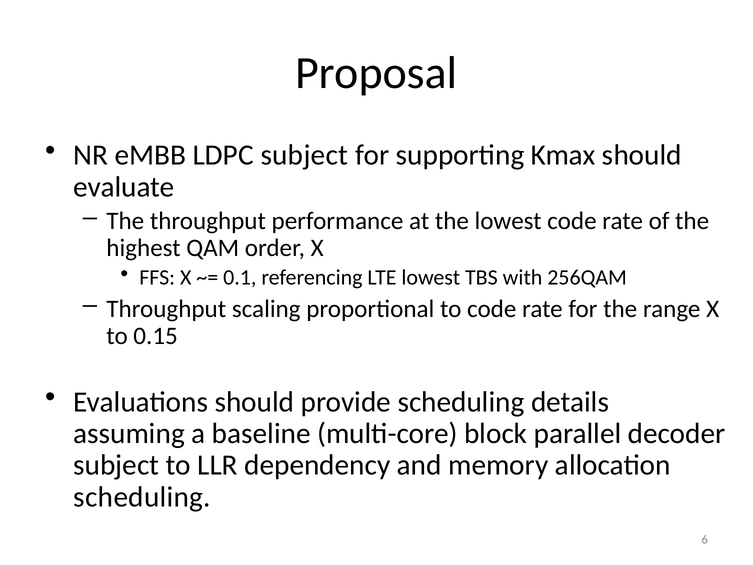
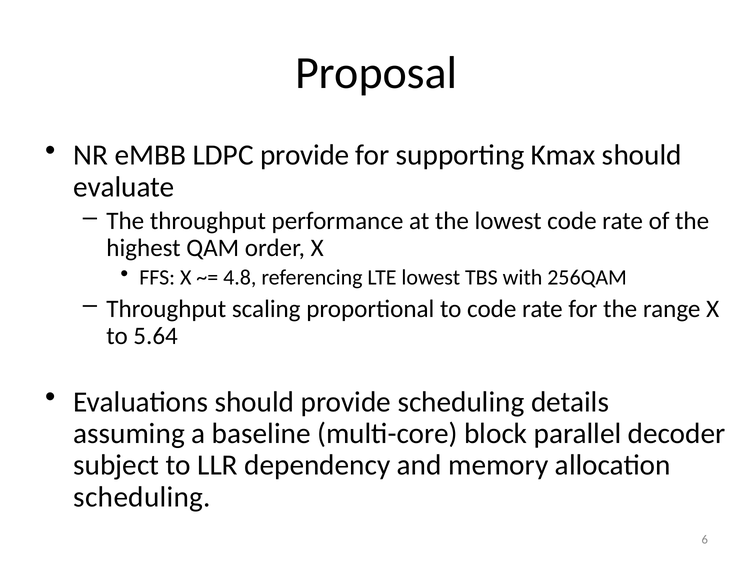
LDPC subject: subject -> provide
0.1: 0.1 -> 4.8
0.15: 0.15 -> 5.64
